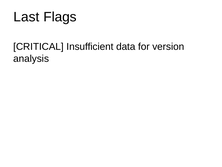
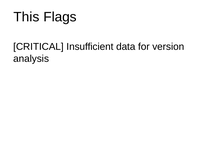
Last: Last -> This
